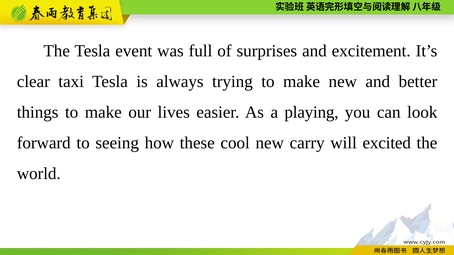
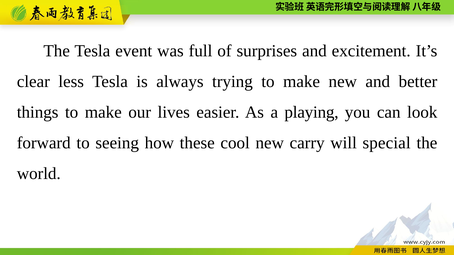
taxi: taxi -> less
excited: excited -> special
